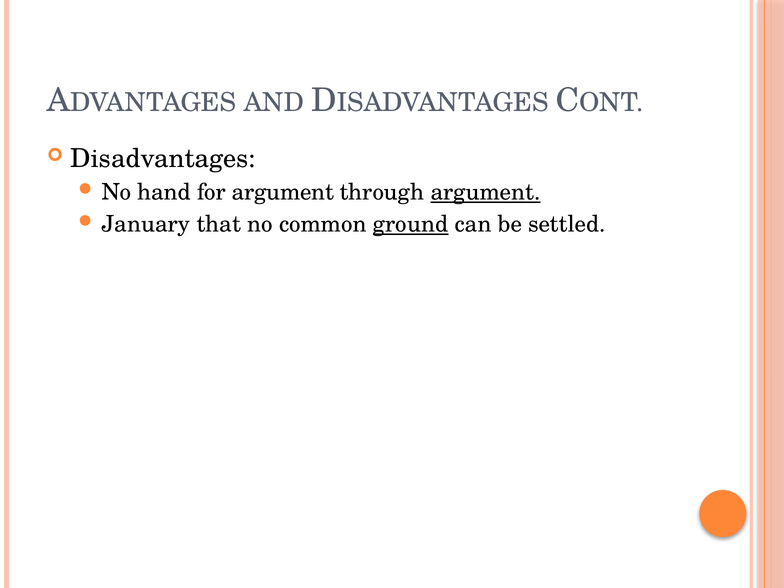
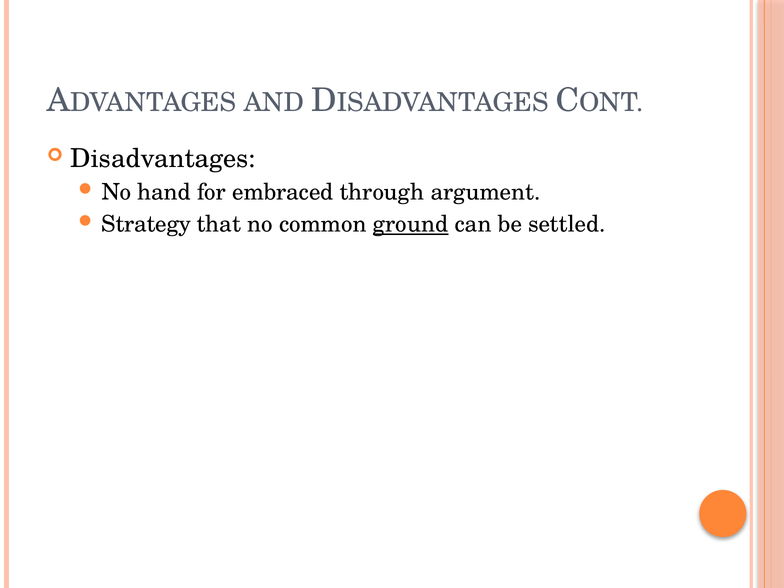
for argument: argument -> embraced
argument at (486, 192) underline: present -> none
January: January -> Strategy
